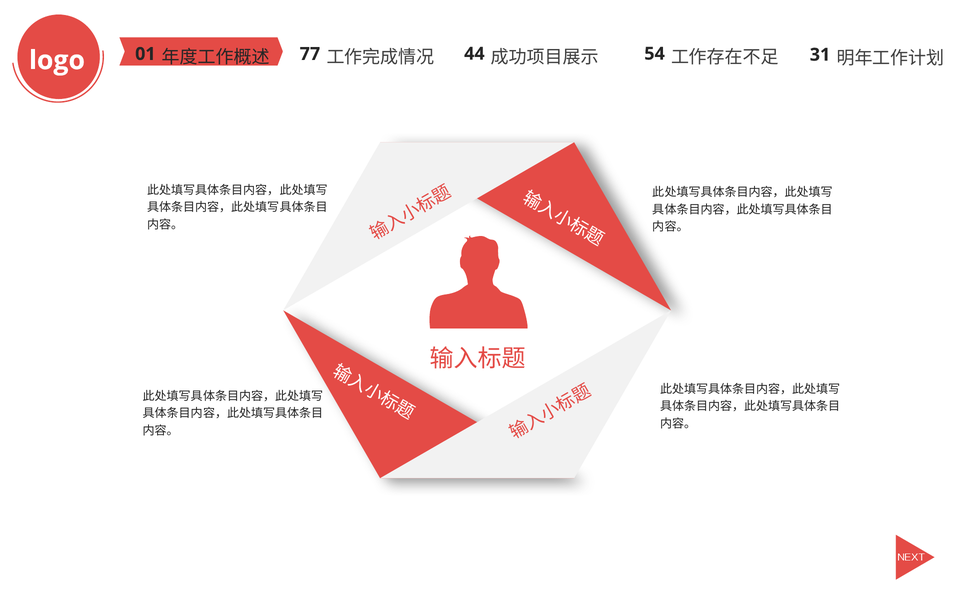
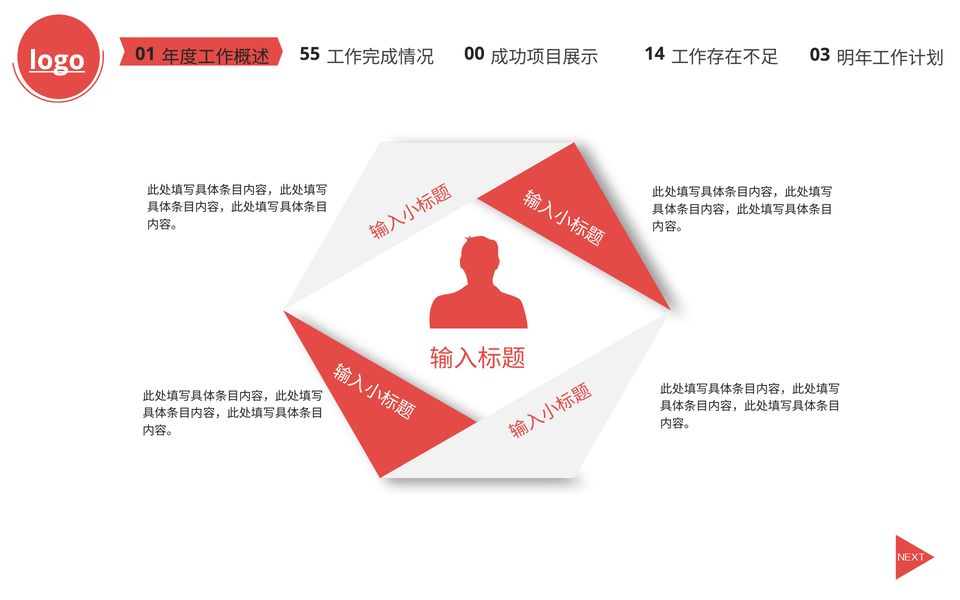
logo underline: none -> present
77: 77 -> 55
44: 44 -> 00
54: 54 -> 14
31: 31 -> 03
